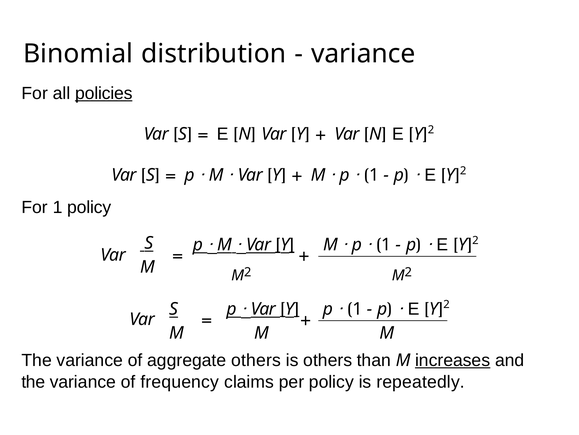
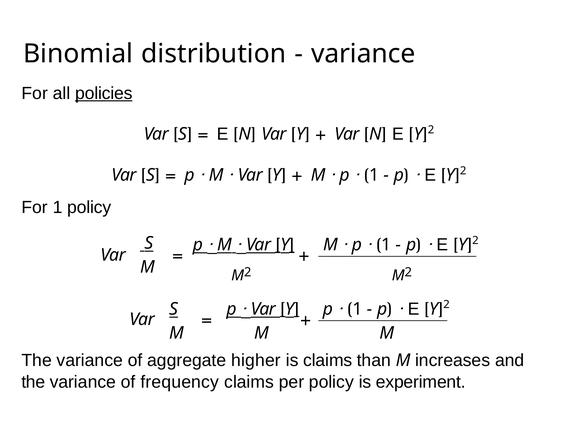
aggregate others: others -> higher
is others: others -> claims
increases underline: present -> none
repeatedly: repeatedly -> experiment
